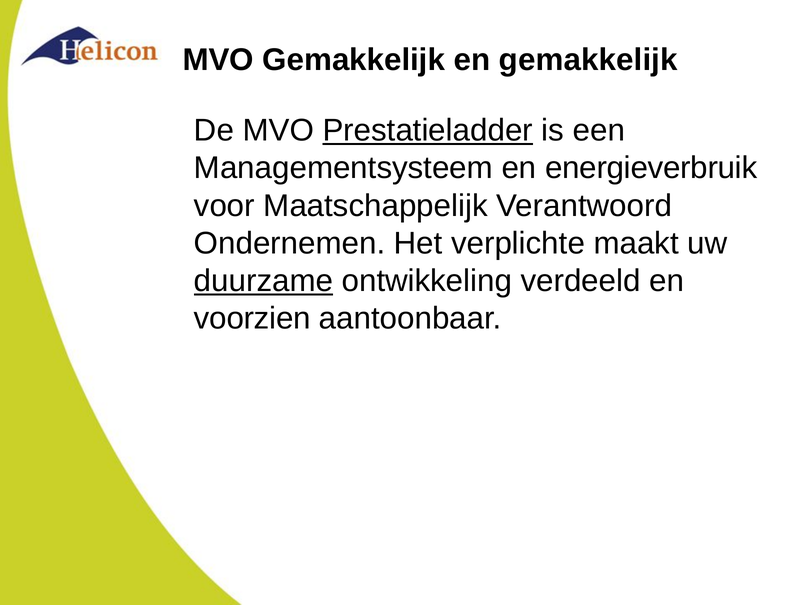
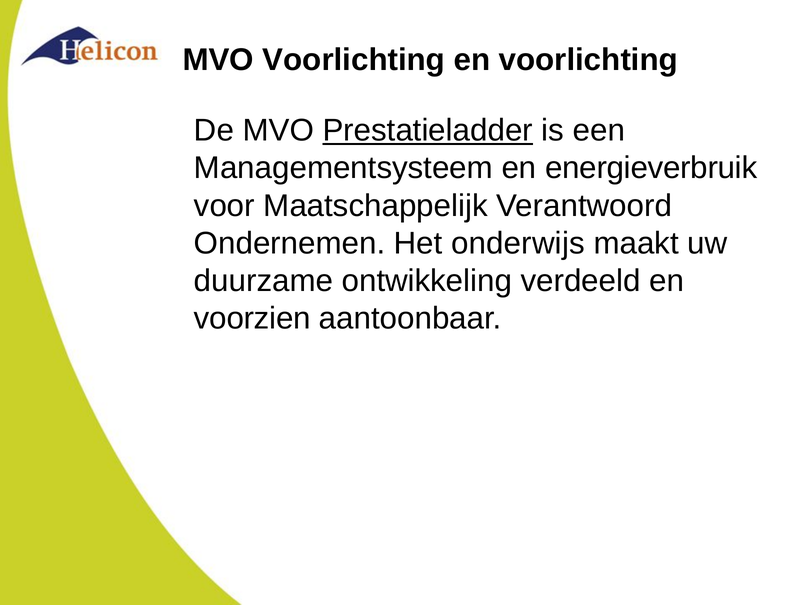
MVO Gemakkelijk: Gemakkelijk -> Voorlichting
en gemakkelijk: gemakkelijk -> voorlichting
verplichte: verplichte -> onderwijs
duurzame underline: present -> none
